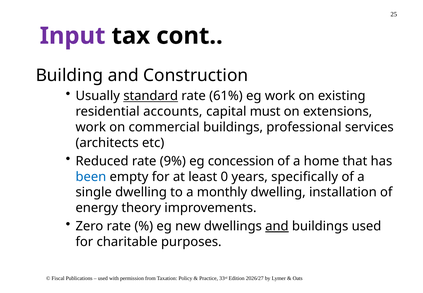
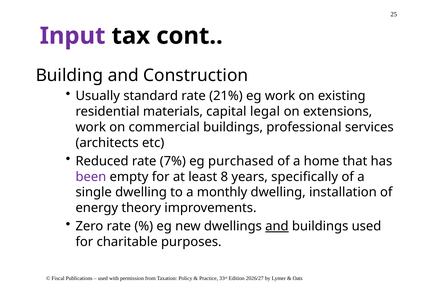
standard underline: present -> none
61%: 61% -> 21%
accounts: accounts -> materials
must: must -> legal
9%: 9% -> 7%
concession: concession -> purchased
been colour: blue -> purple
0: 0 -> 8
